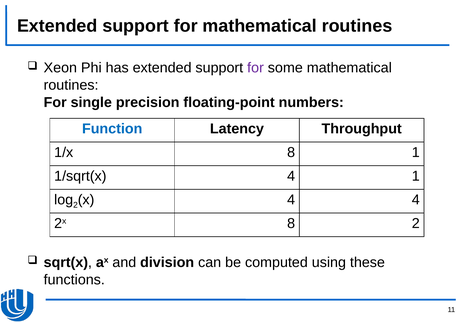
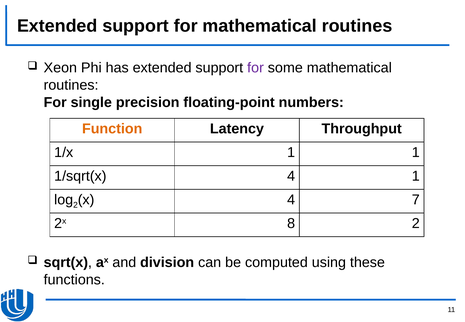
Function colour: blue -> orange
1/x 8: 8 -> 1
4 4: 4 -> 7
